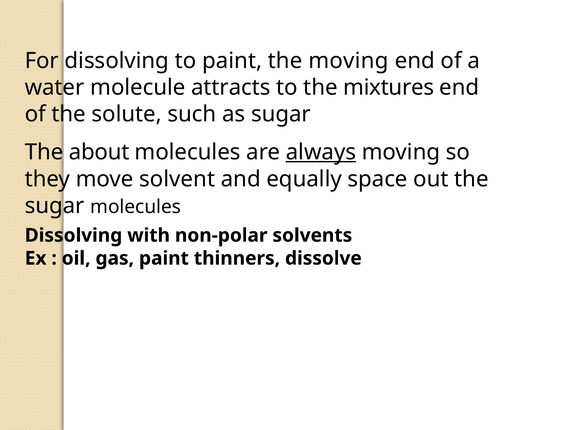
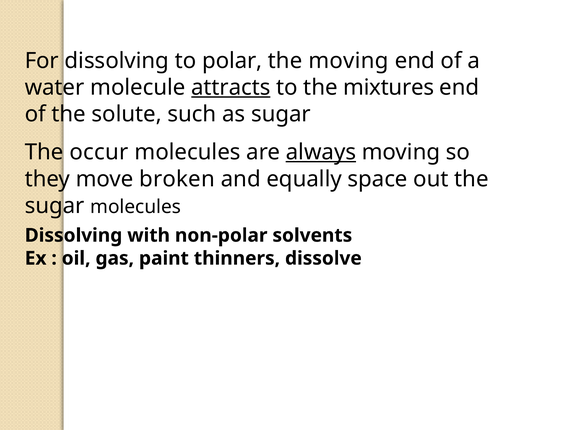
to paint: paint -> polar
attracts underline: none -> present
about: about -> occur
solvent: solvent -> broken
